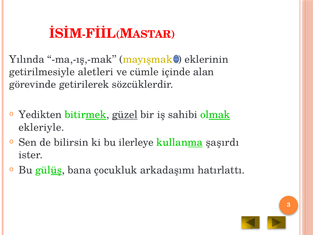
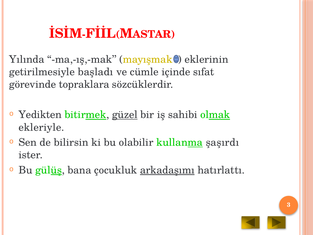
aletleri: aletleri -> başladı
alan: alan -> sıfat
getirilerek: getirilerek -> topraklara
ilerleye: ilerleye -> olabilir
arkadaşımı underline: none -> present
